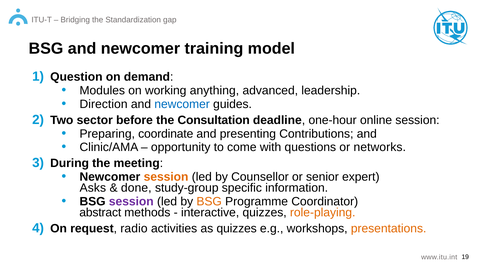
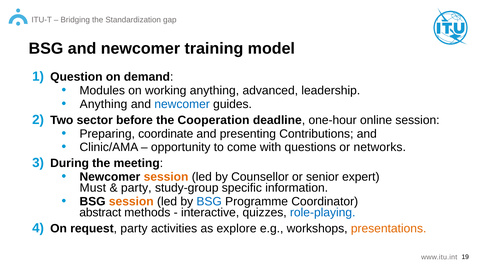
Direction at (104, 104): Direction -> Anything
Consultation: Consultation -> Cooperation
Asks: Asks -> Must
done at (136, 188): done -> party
session at (131, 201) colour: purple -> orange
BSG at (209, 201) colour: orange -> blue
role-playing colour: orange -> blue
request radio: radio -> party
as quizzes: quizzes -> explore
